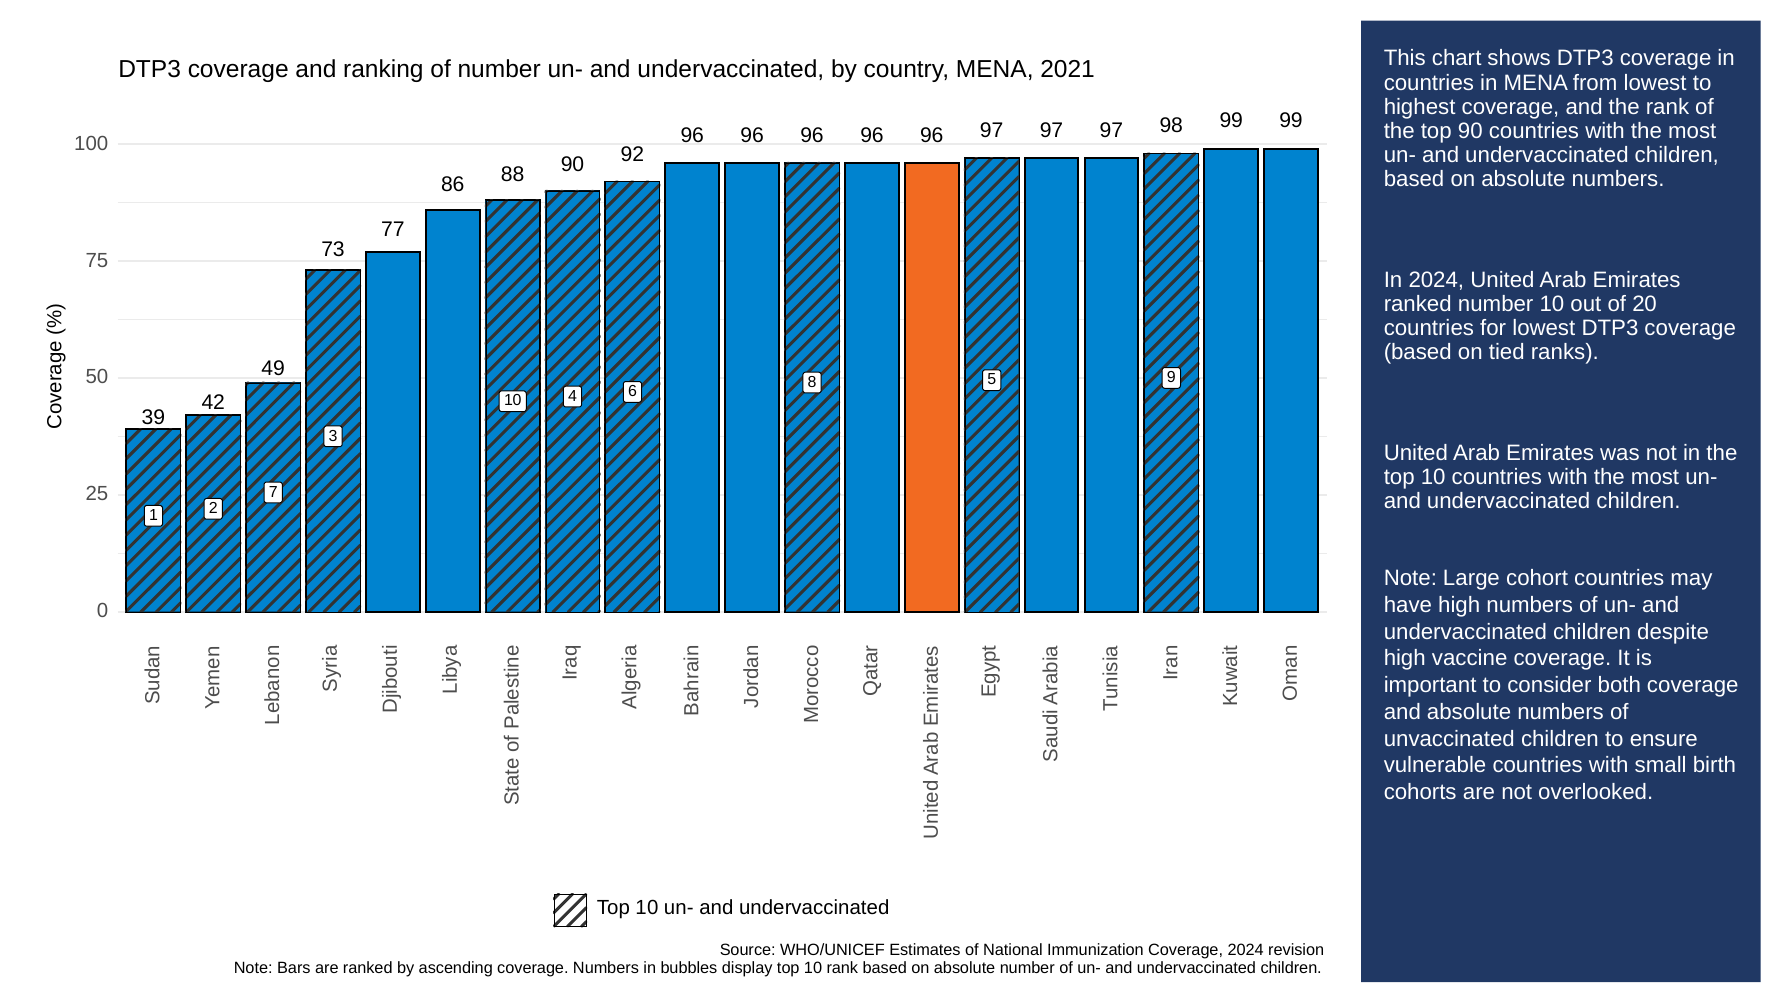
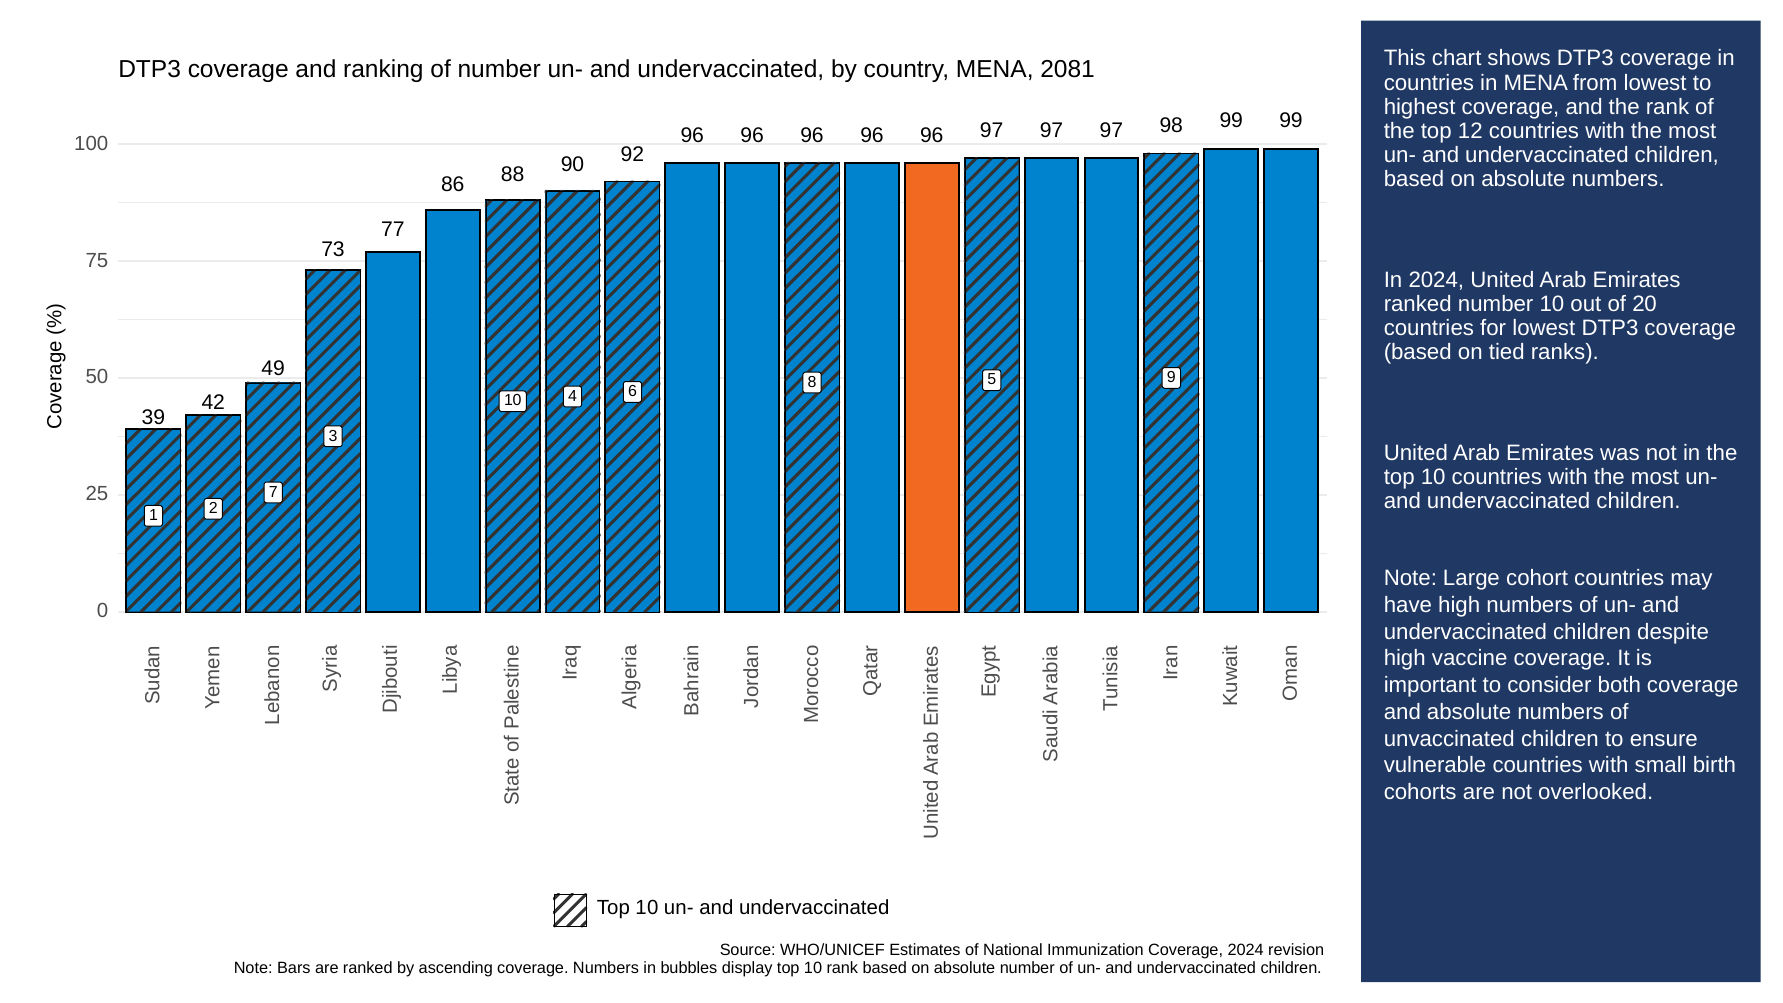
2021: 2021 -> 2081
top 90: 90 -> 12
